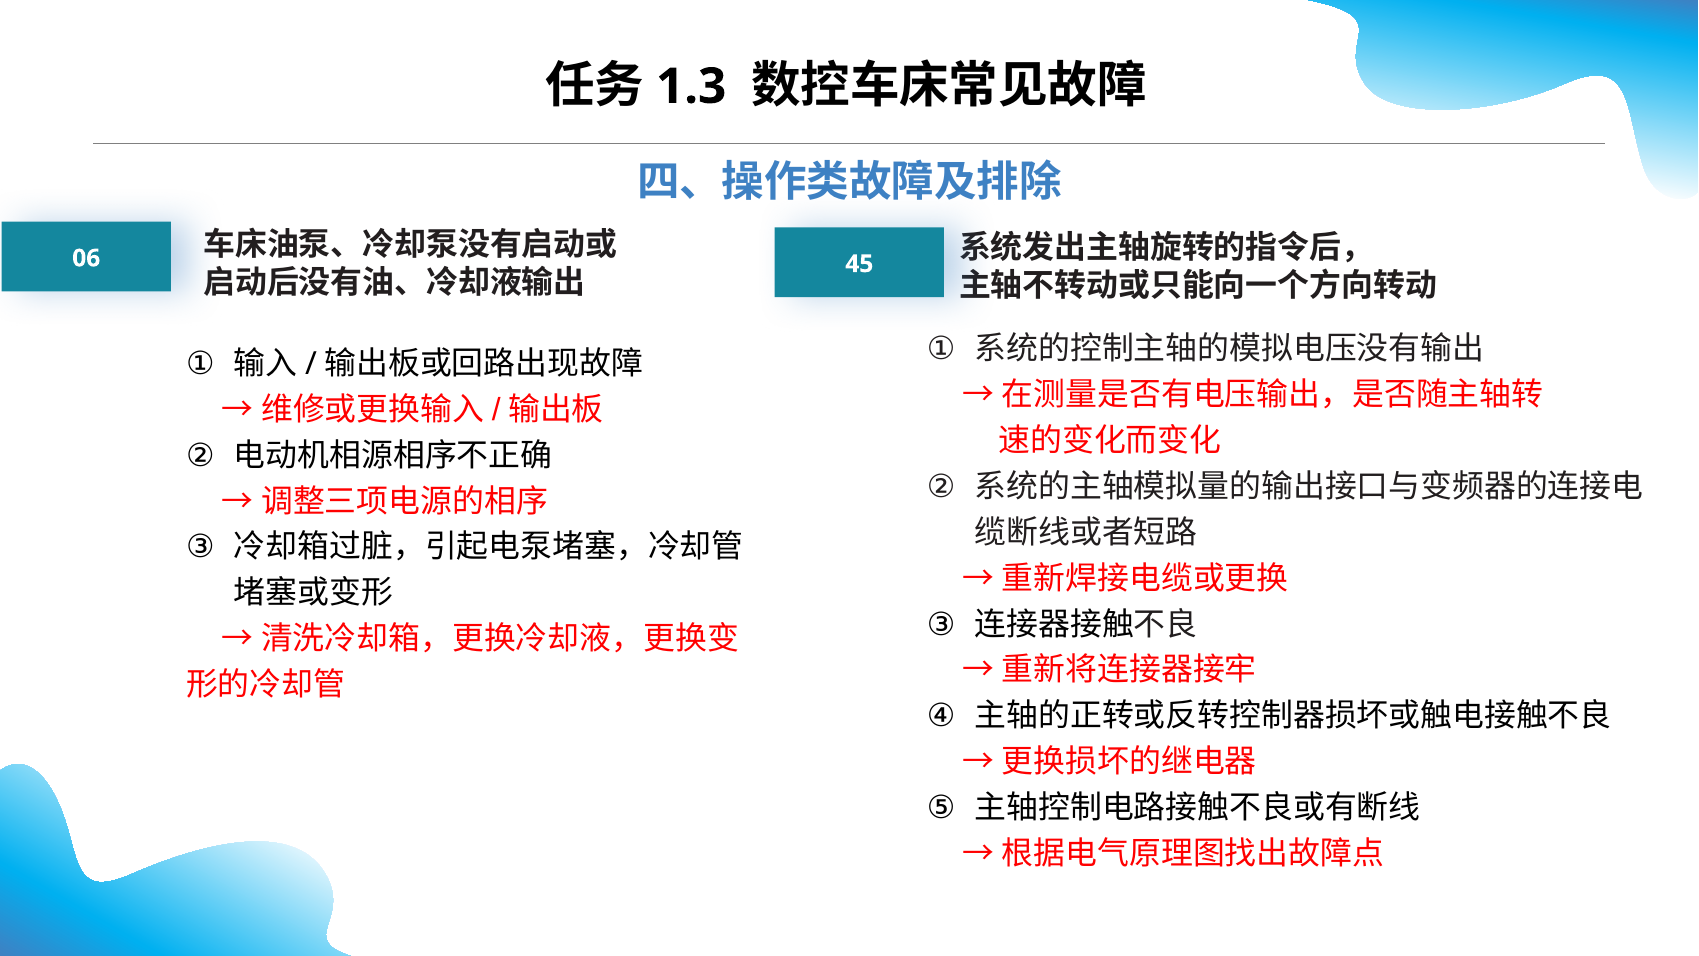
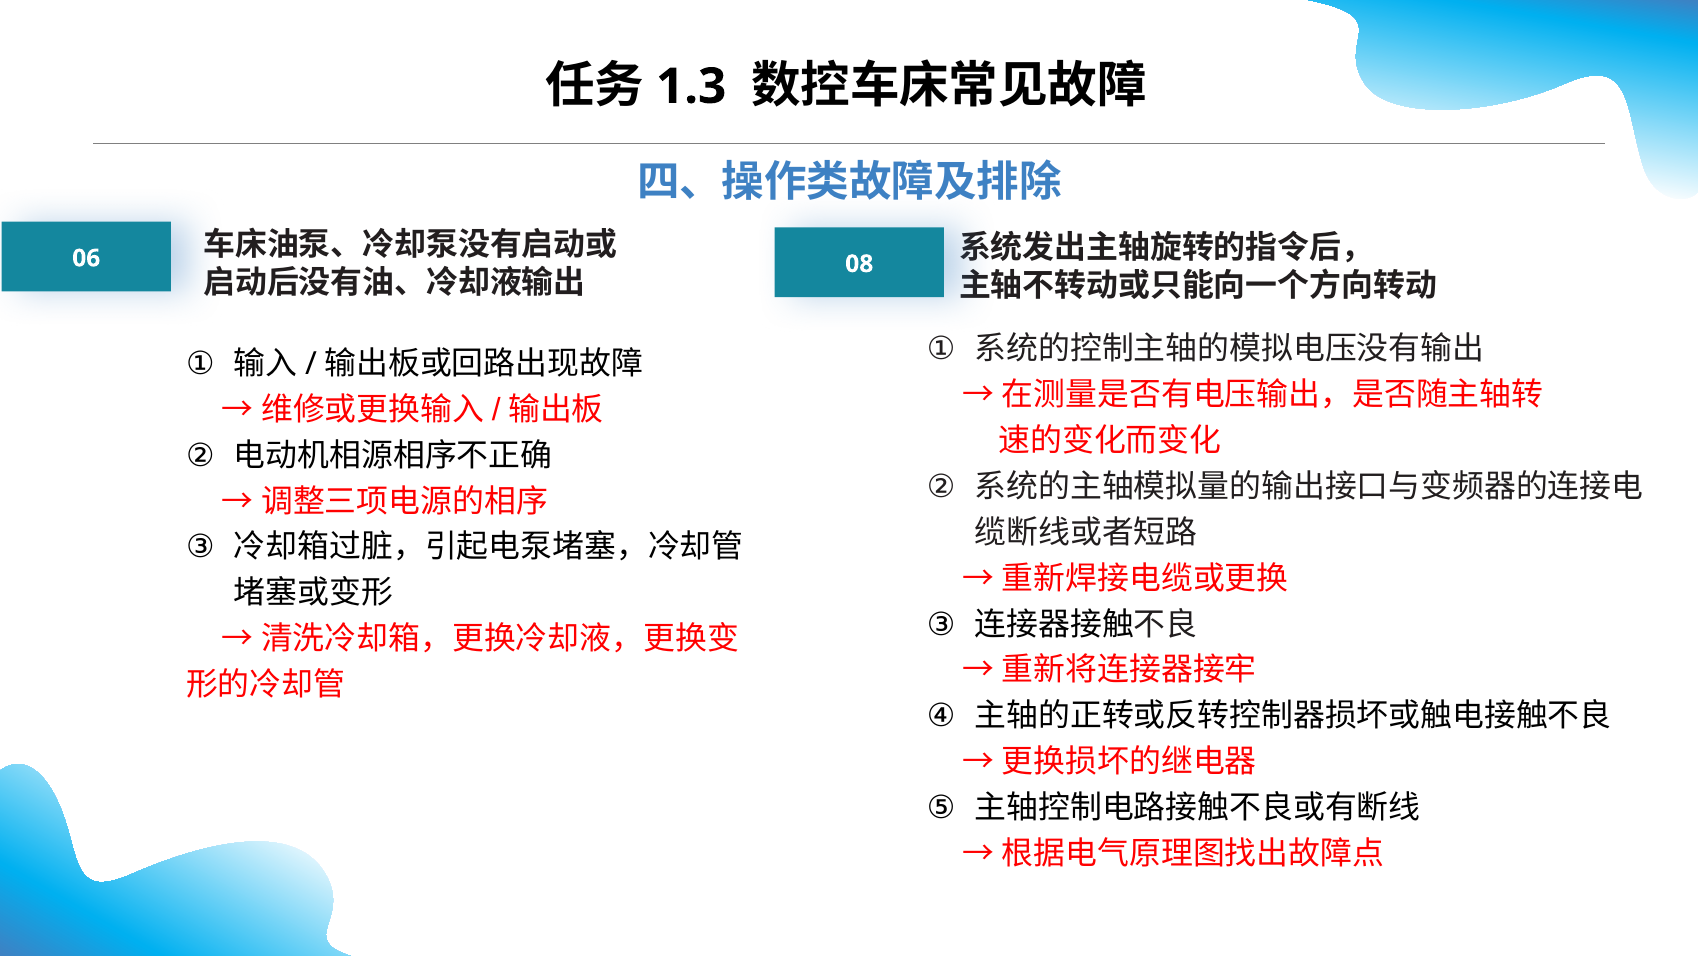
45: 45 -> 08
